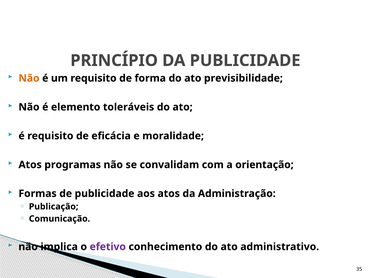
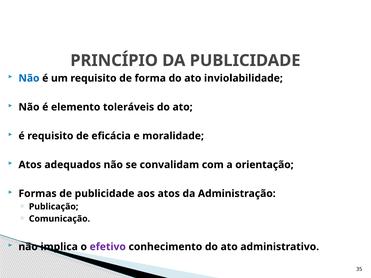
Não at (29, 78) colour: orange -> blue
previsibilidade: previsibilidade -> inviolabilidade
programas: programas -> adequados
